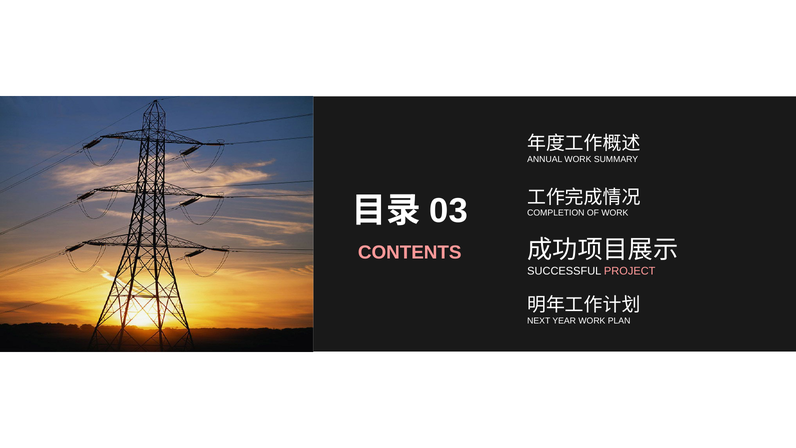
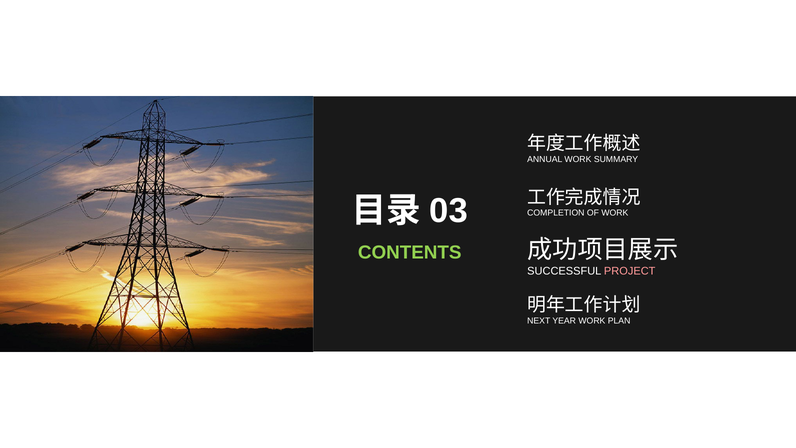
CONTENTS colour: pink -> light green
